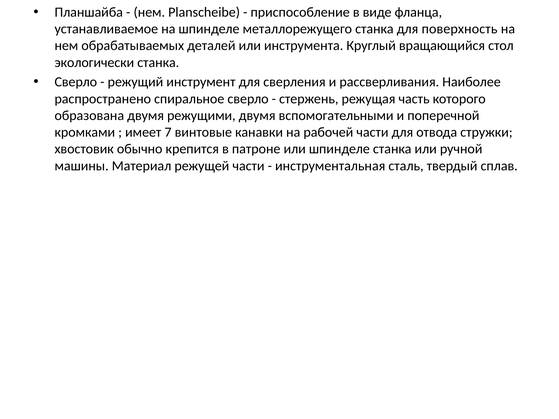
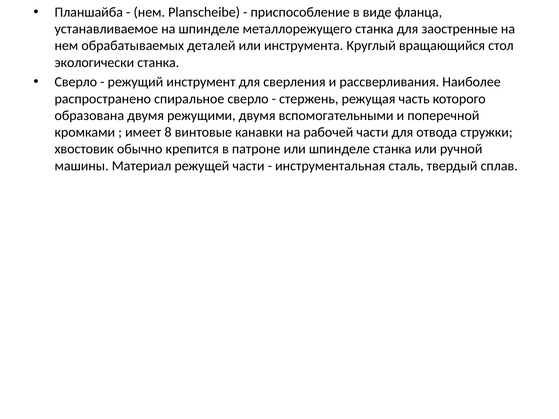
поверхность: поверхность -> заостренные
7: 7 -> 8
